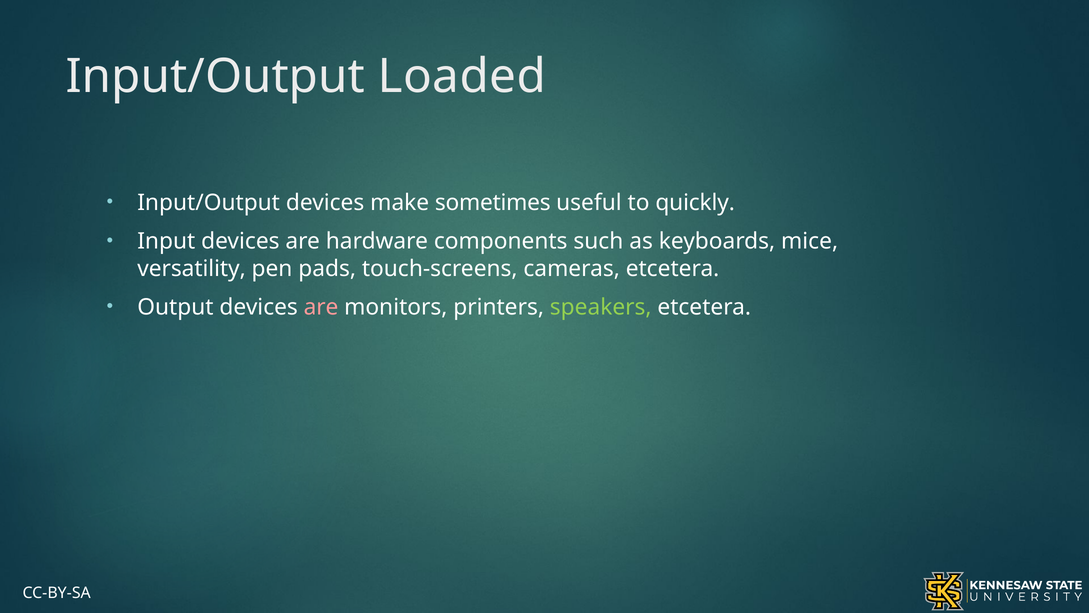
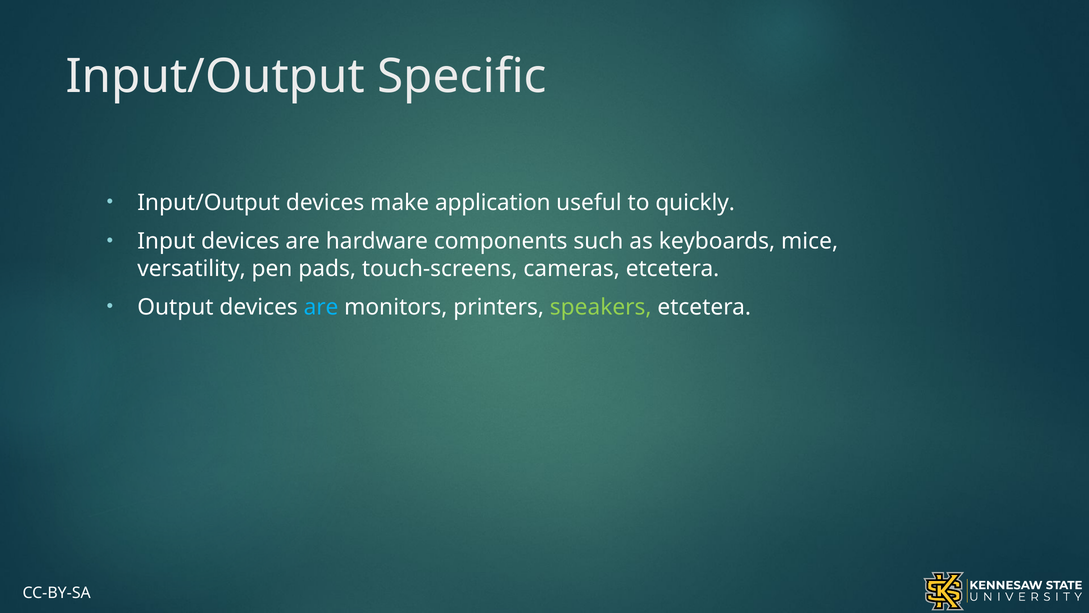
Loaded: Loaded -> Specific
sometimes: sometimes -> application
are at (321, 307) colour: pink -> light blue
